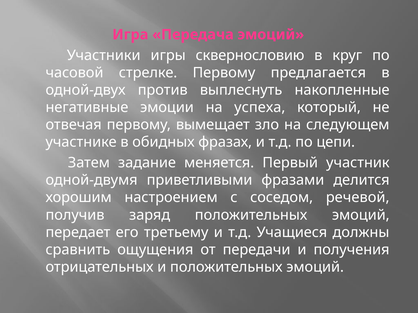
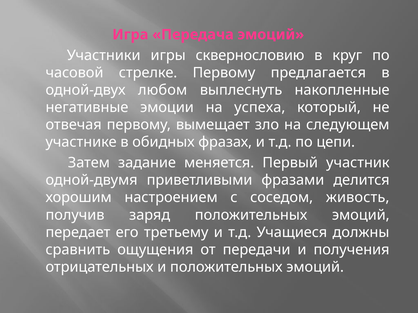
против: против -> любом
речевой: речевой -> живость
